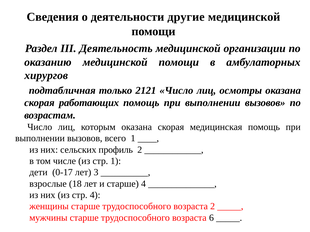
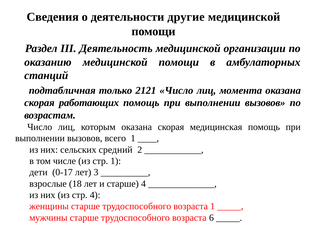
хирургов: хирургов -> станций
осмотры: осмотры -> момента
профиль: профиль -> средний
возраста 2: 2 -> 1
